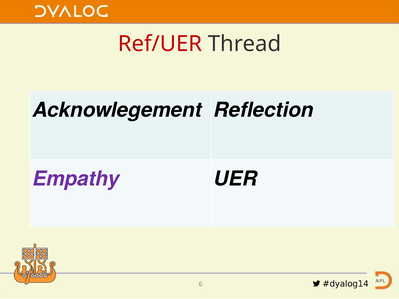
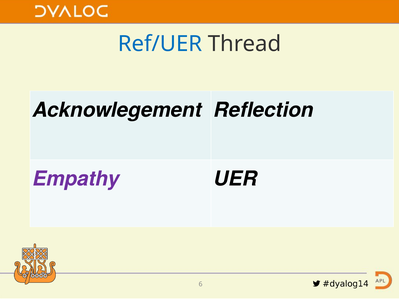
Ref/UER colour: red -> blue
